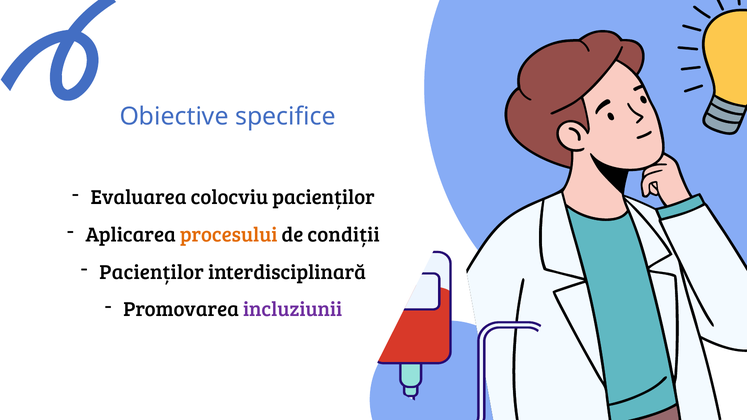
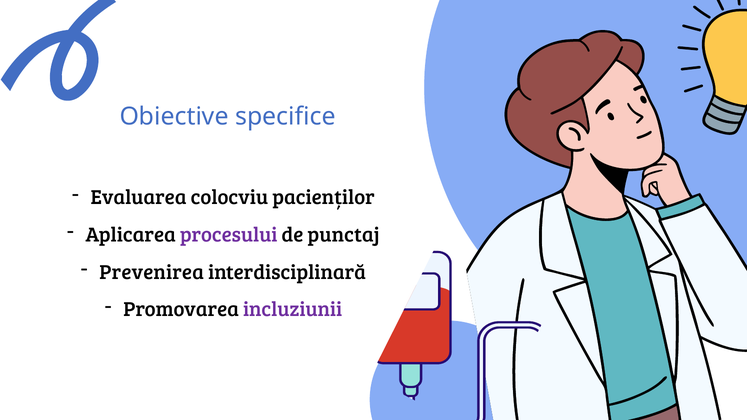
procesului colour: orange -> purple
condiții: condiții -> punctaj
Pacienților at (152, 272): Pacienților -> Prevenirea
